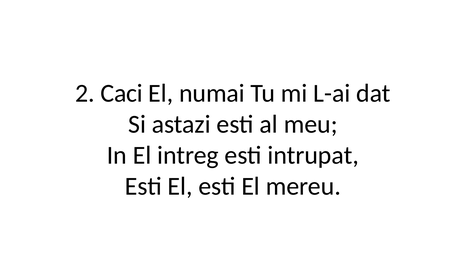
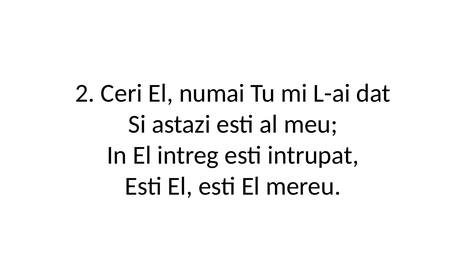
Caci: Caci -> Ceri
